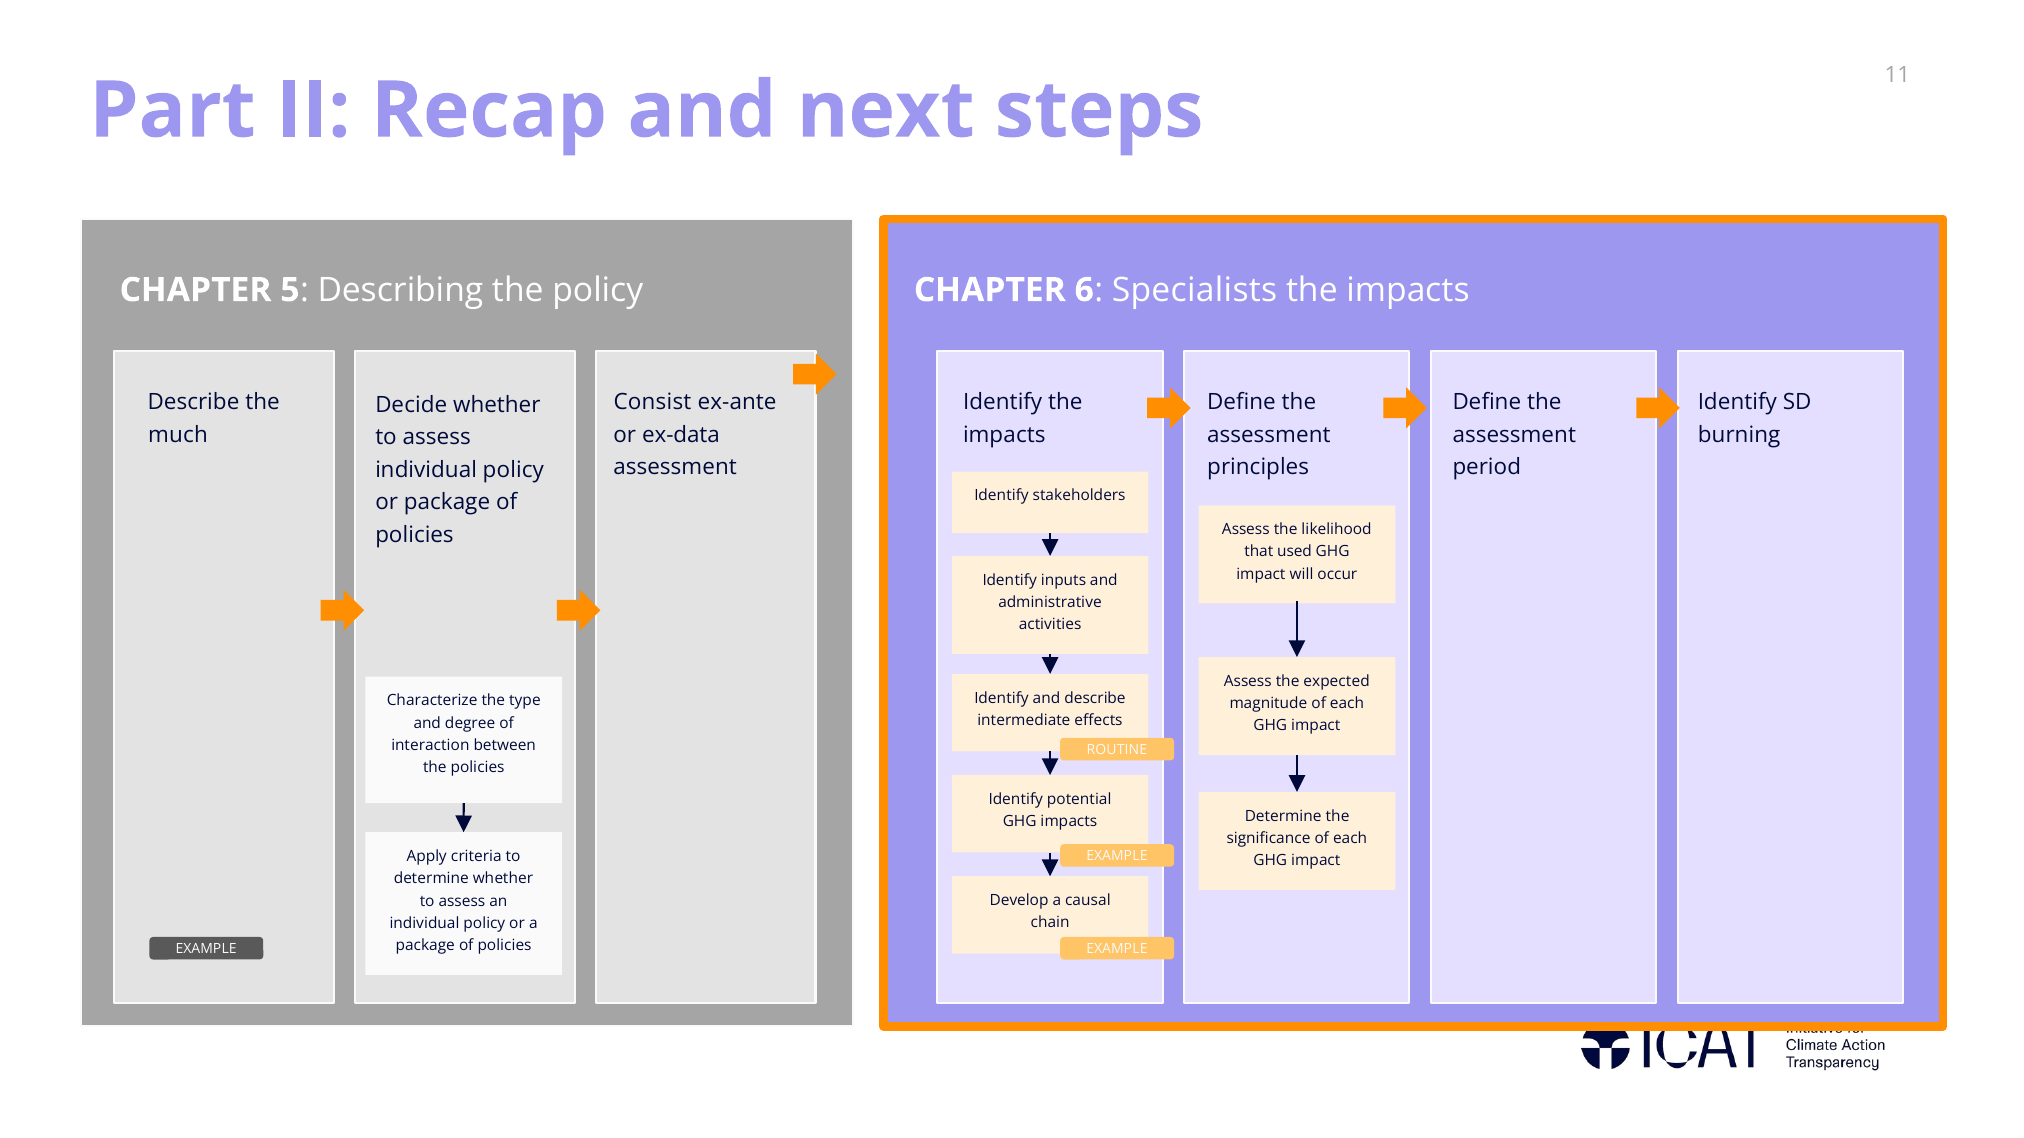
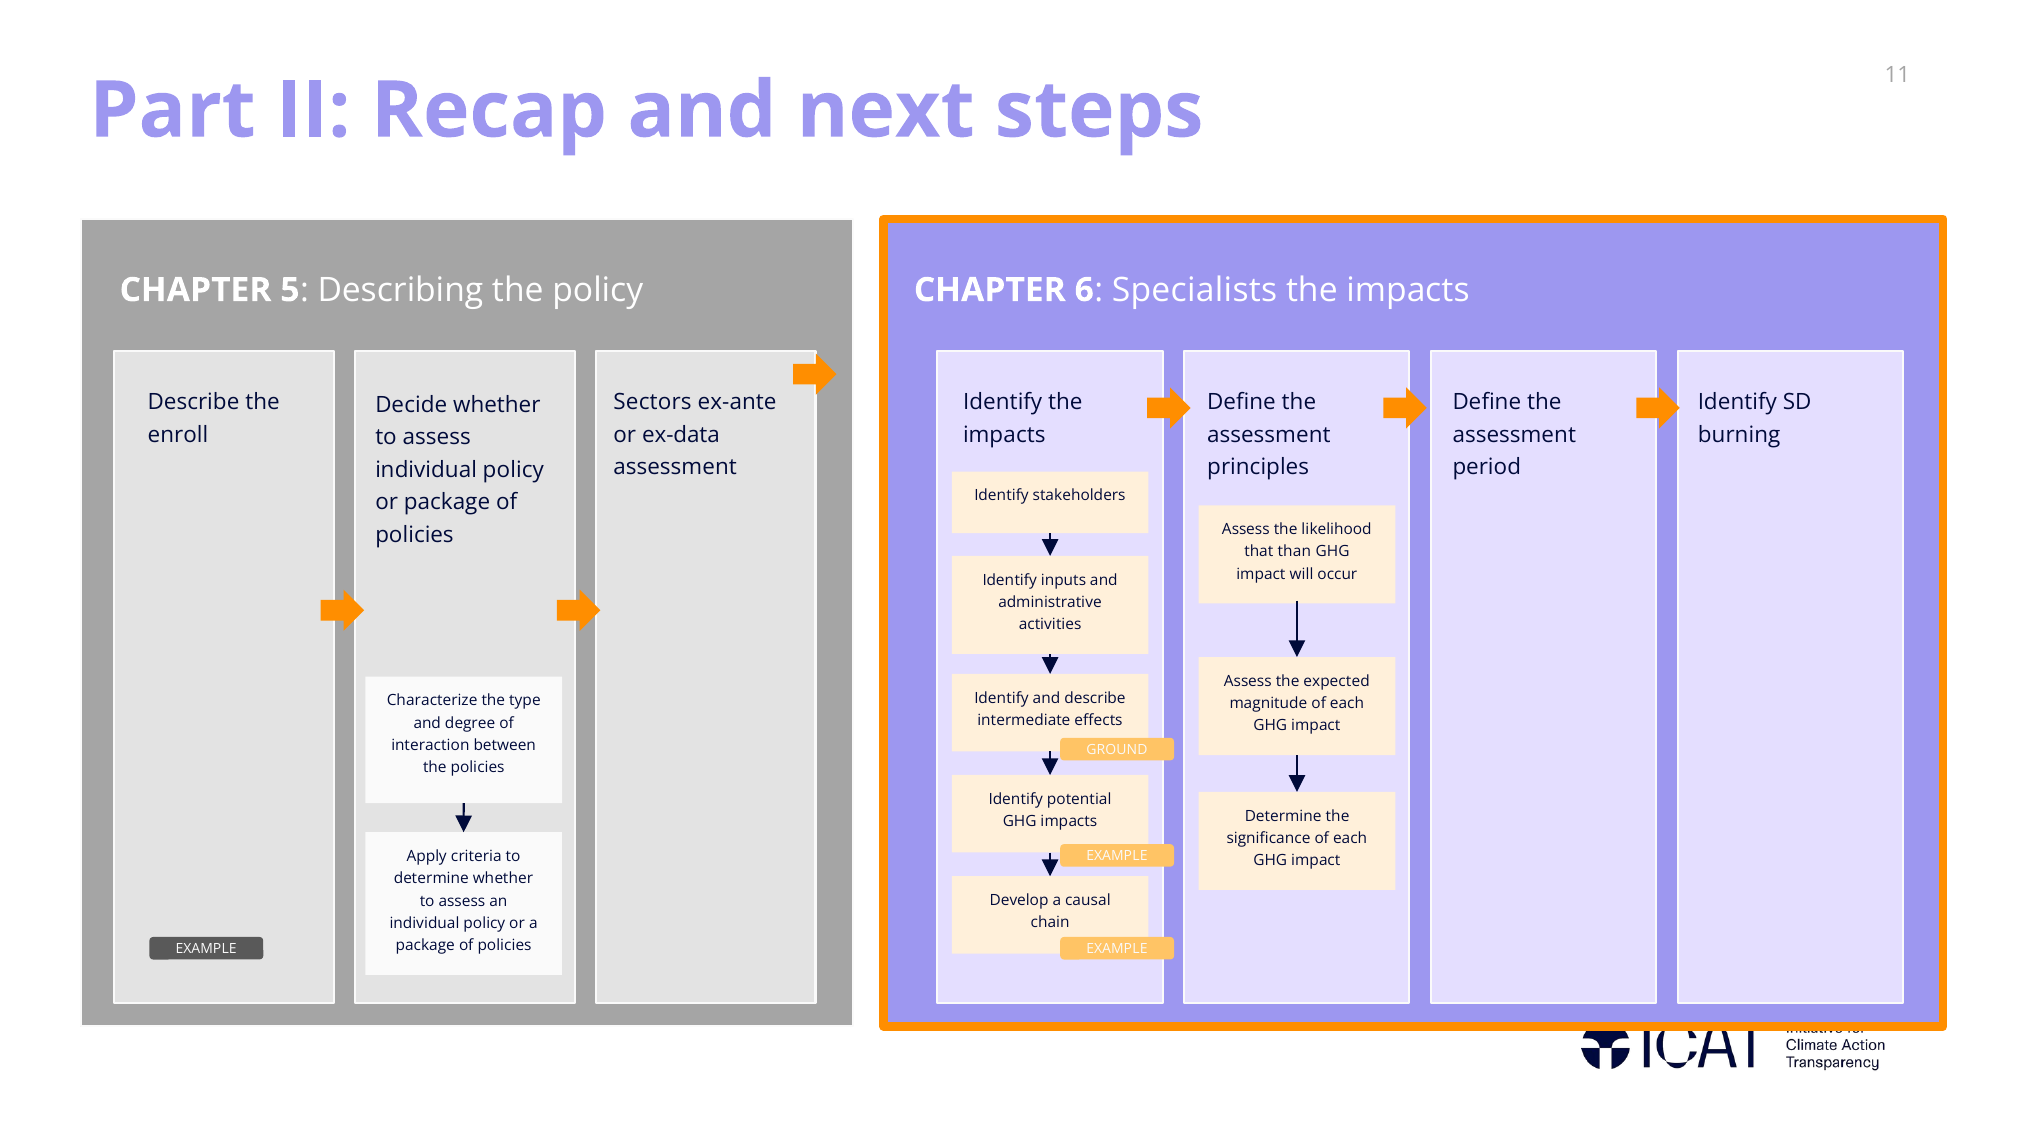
Consist: Consist -> Sectors
much: much -> enroll
used: used -> than
ROUTINE: ROUTINE -> GROUND
